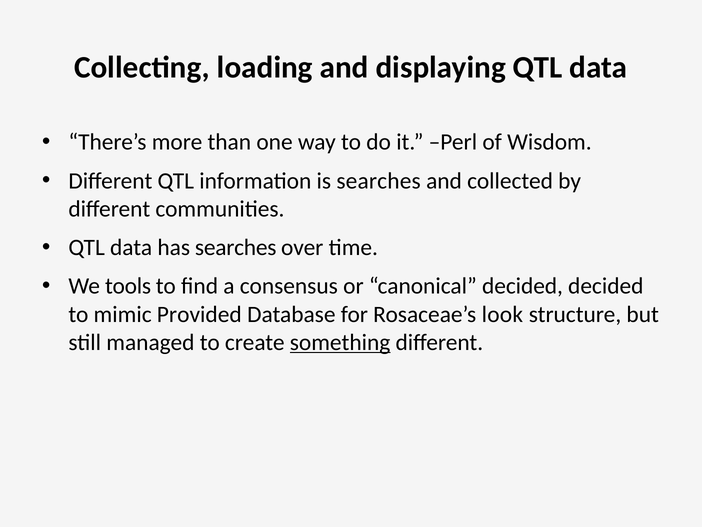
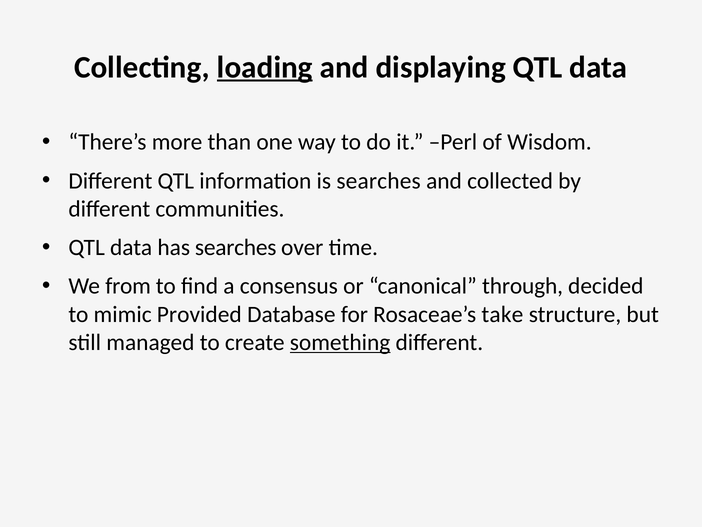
loading underline: none -> present
tools: tools -> from
canonical decided: decided -> through
look: look -> take
